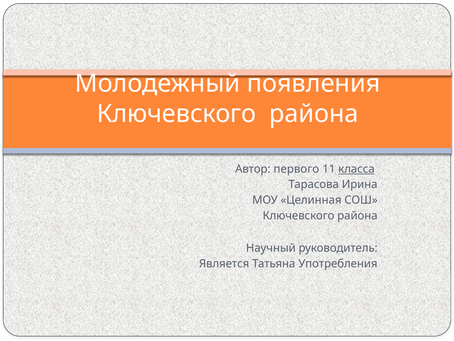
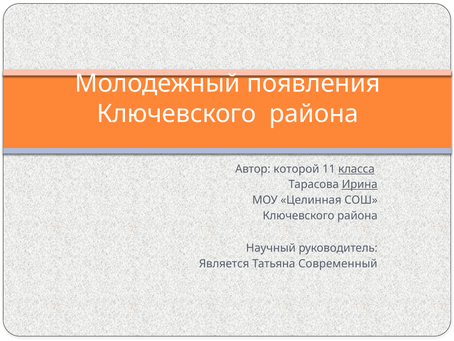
первого: первого -> которой
Ирина underline: none -> present
Употребления: Употребления -> Современный
